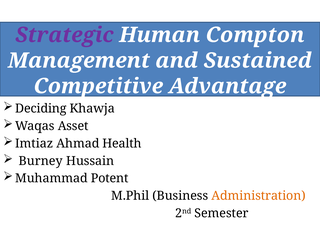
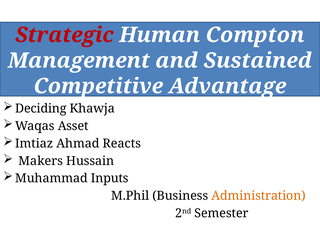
Strategic colour: purple -> red
Health: Health -> Reacts
Burney: Burney -> Makers
Potent: Potent -> Inputs
